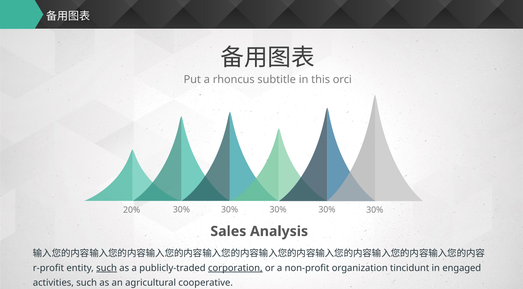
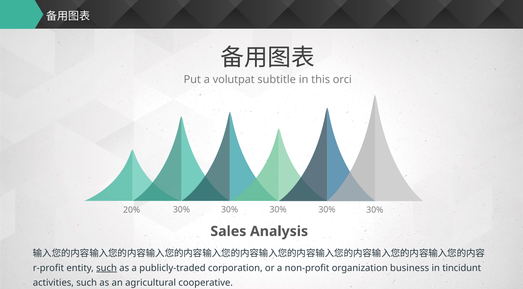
rhoncus: rhoncus -> volutpat
corporation underline: present -> none
tincidunt: tincidunt -> business
engaged: engaged -> tincidunt
